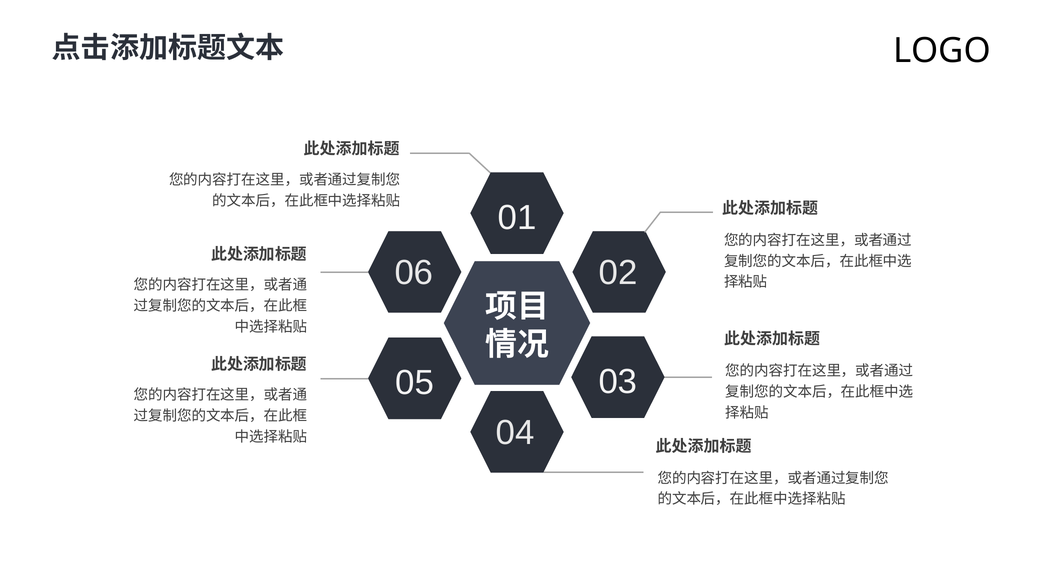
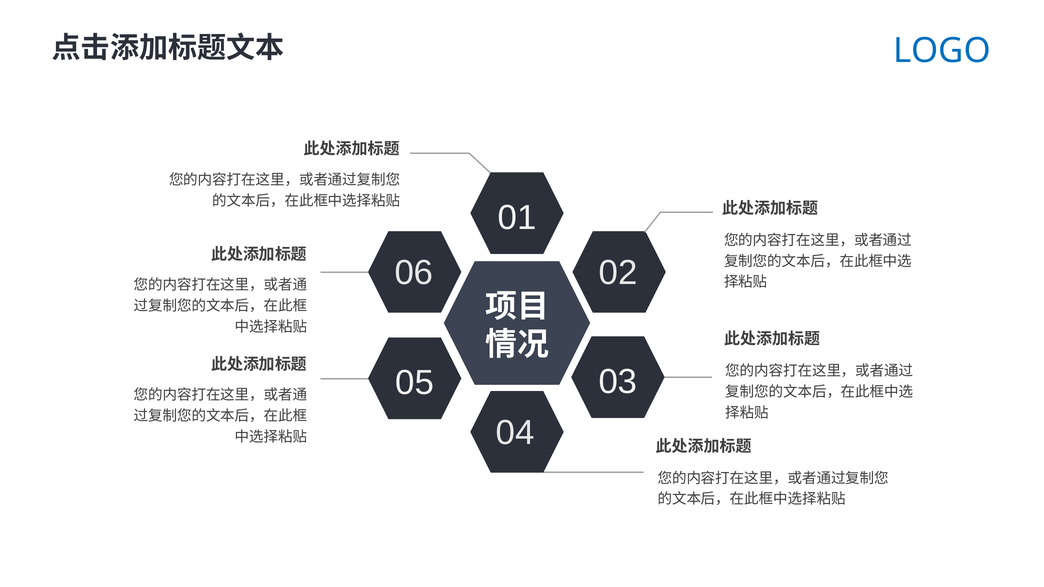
LOGO colour: black -> blue
